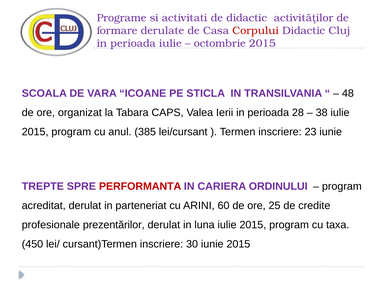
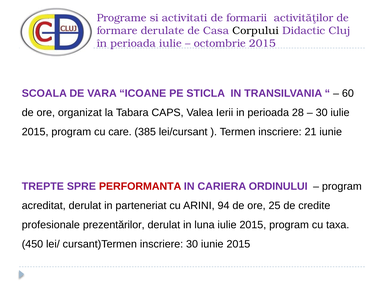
de didactic: didactic -> formarii
Corpului colour: red -> black
48: 48 -> 60
38 at (322, 113): 38 -> 30
anul: anul -> care
23: 23 -> 21
60: 60 -> 94
